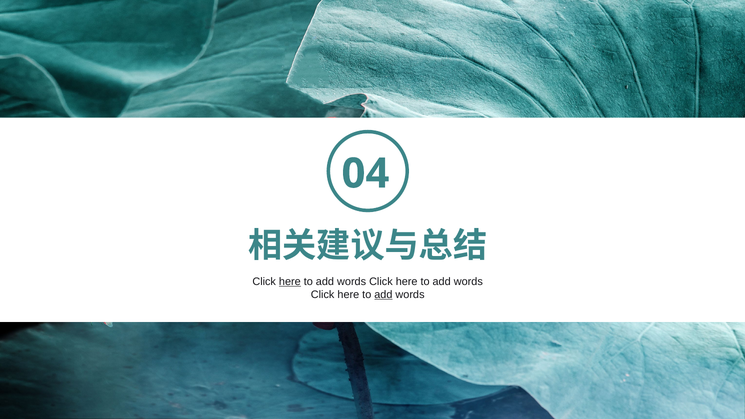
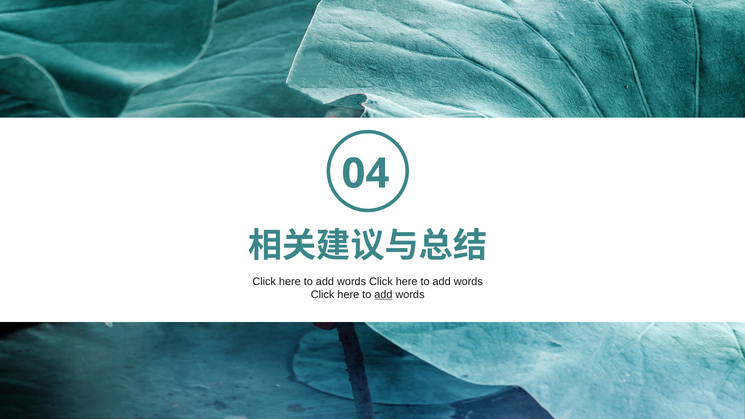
here at (290, 282) underline: present -> none
